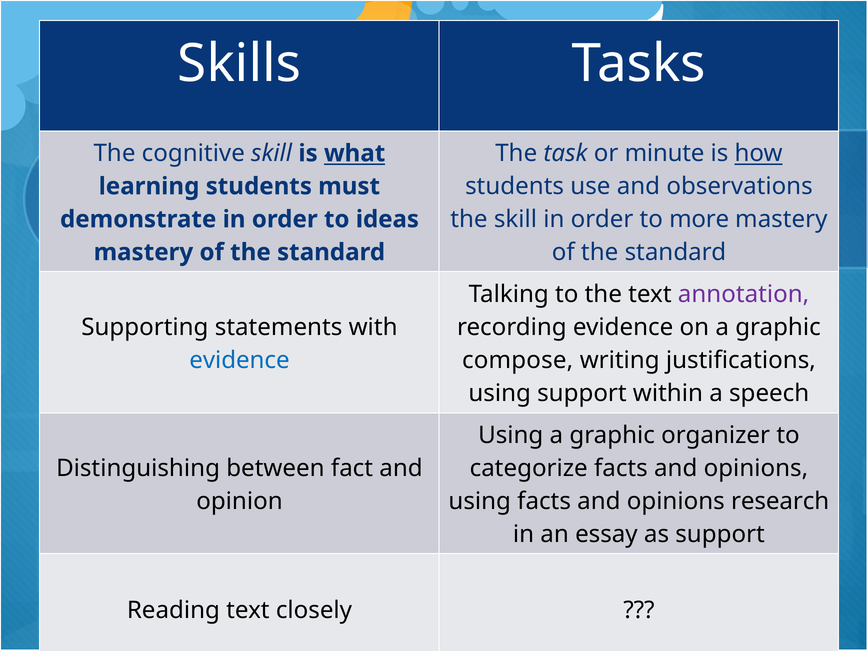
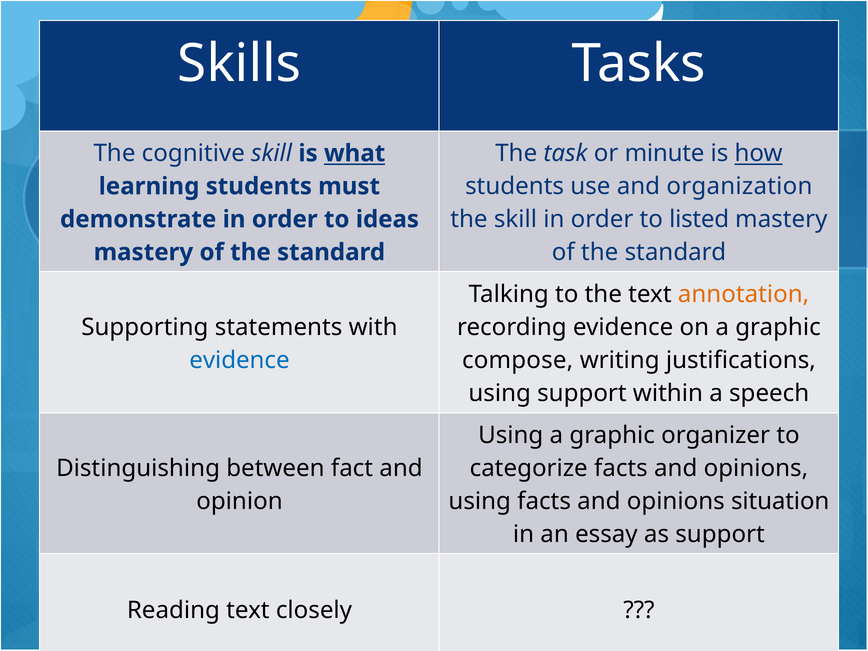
observations: observations -> organization
more: more -> listed
annotation colour: purple -> orange
research: research -> situation
